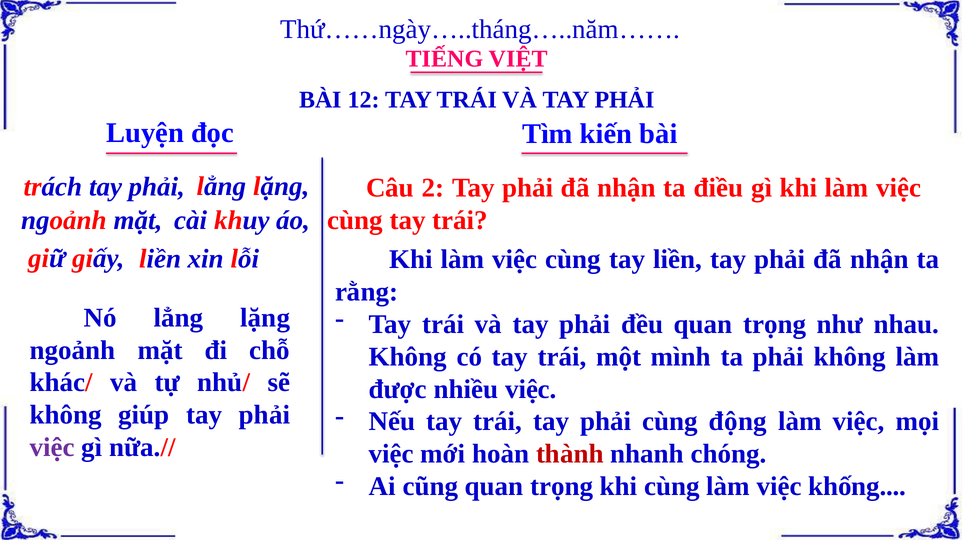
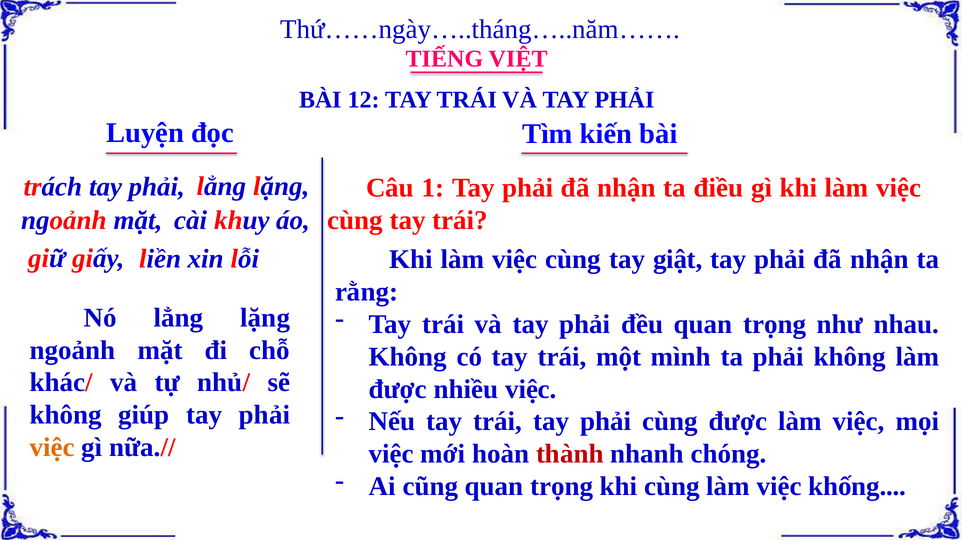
2: 2 -> 1
tay liền: liền -> giật
cùng động: động -> được
việc at (52, 448) colour: purple -> orange
